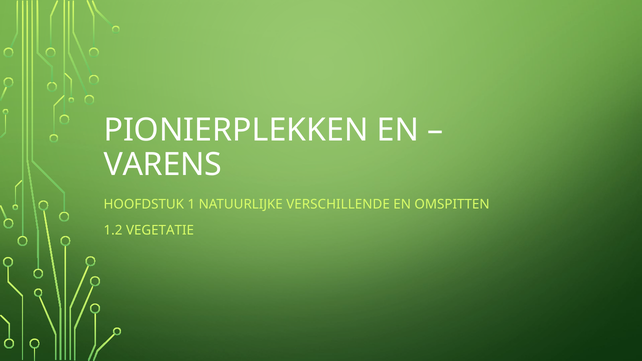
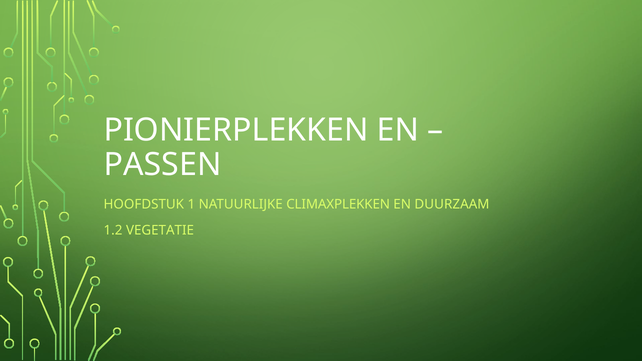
VARENS: VARENS -> PASSEN
VERSCHILLENDE: VERSCHILLENDE -> CLIMAXPLEKKEN
OMSPITTEN: OMSPITTEN -> DUURZAAM
